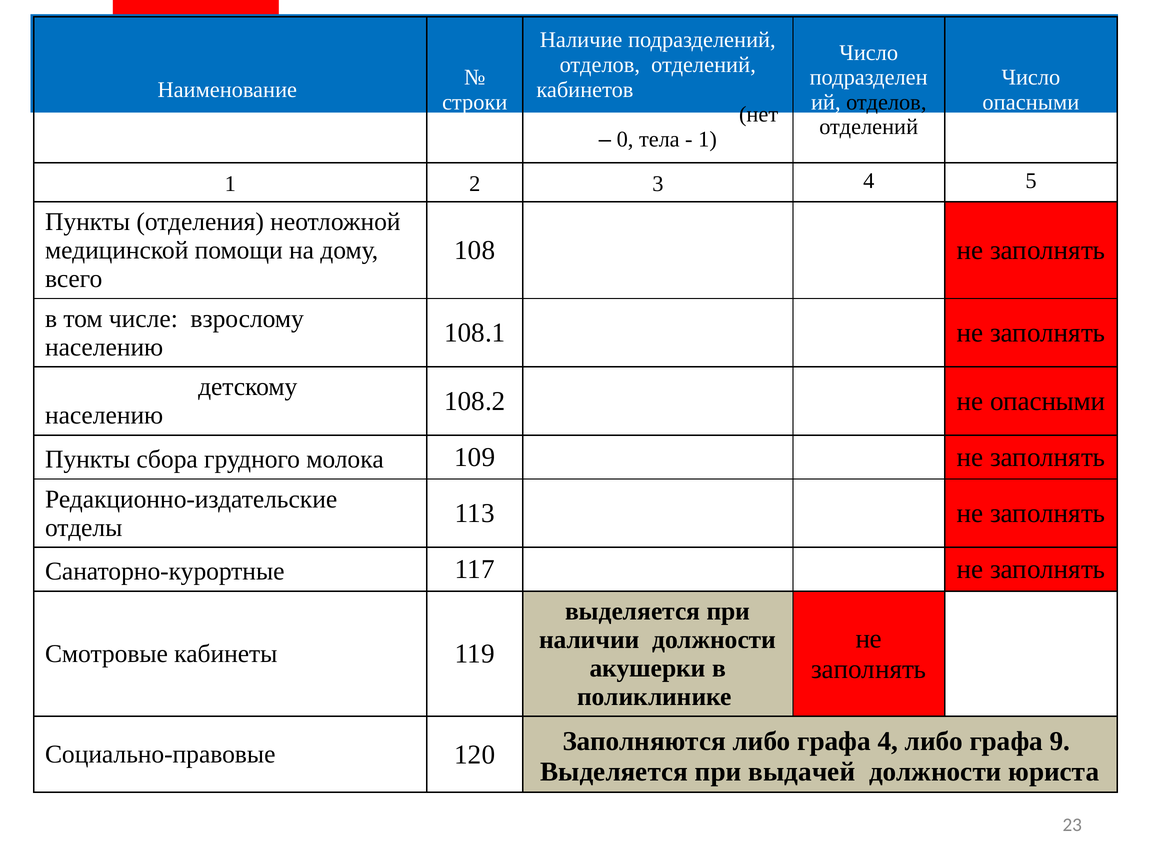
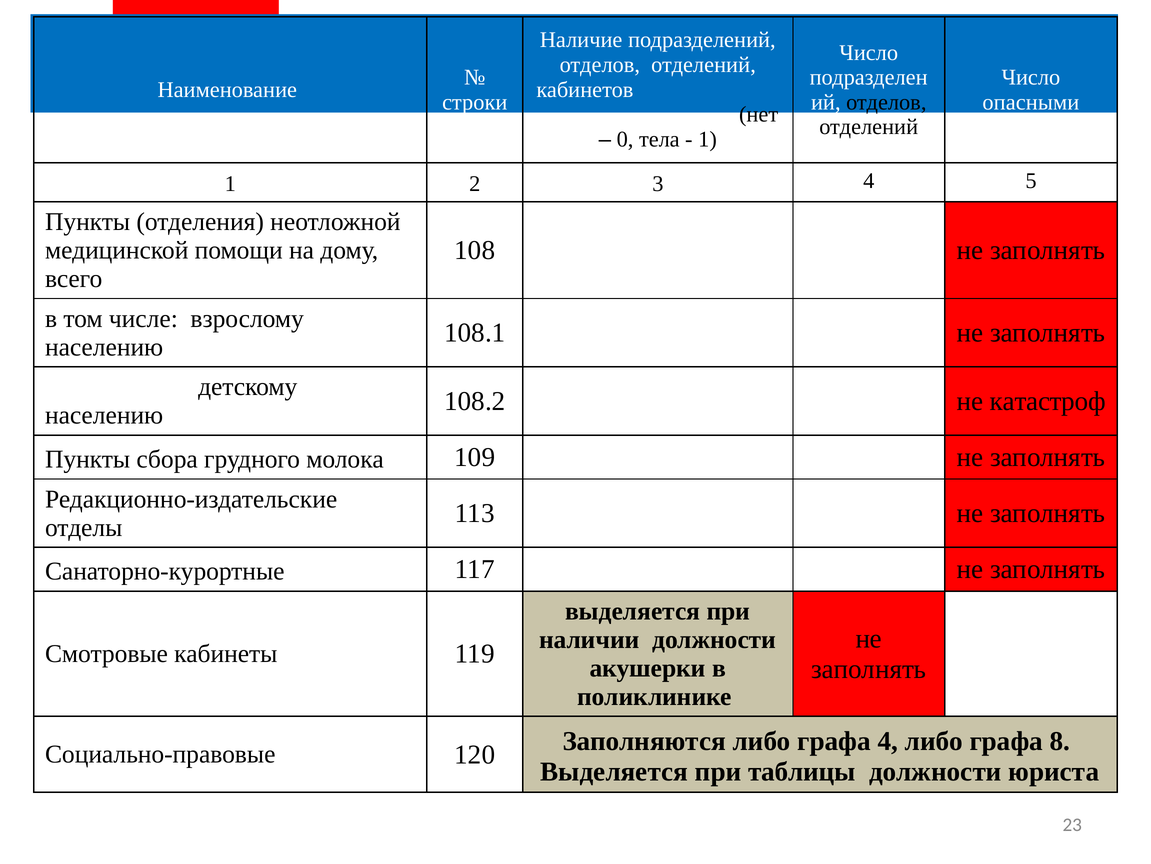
не опасными: опасными -> катастроф
9: 9 -> 8
выдачей: выдачей -> таблицы
